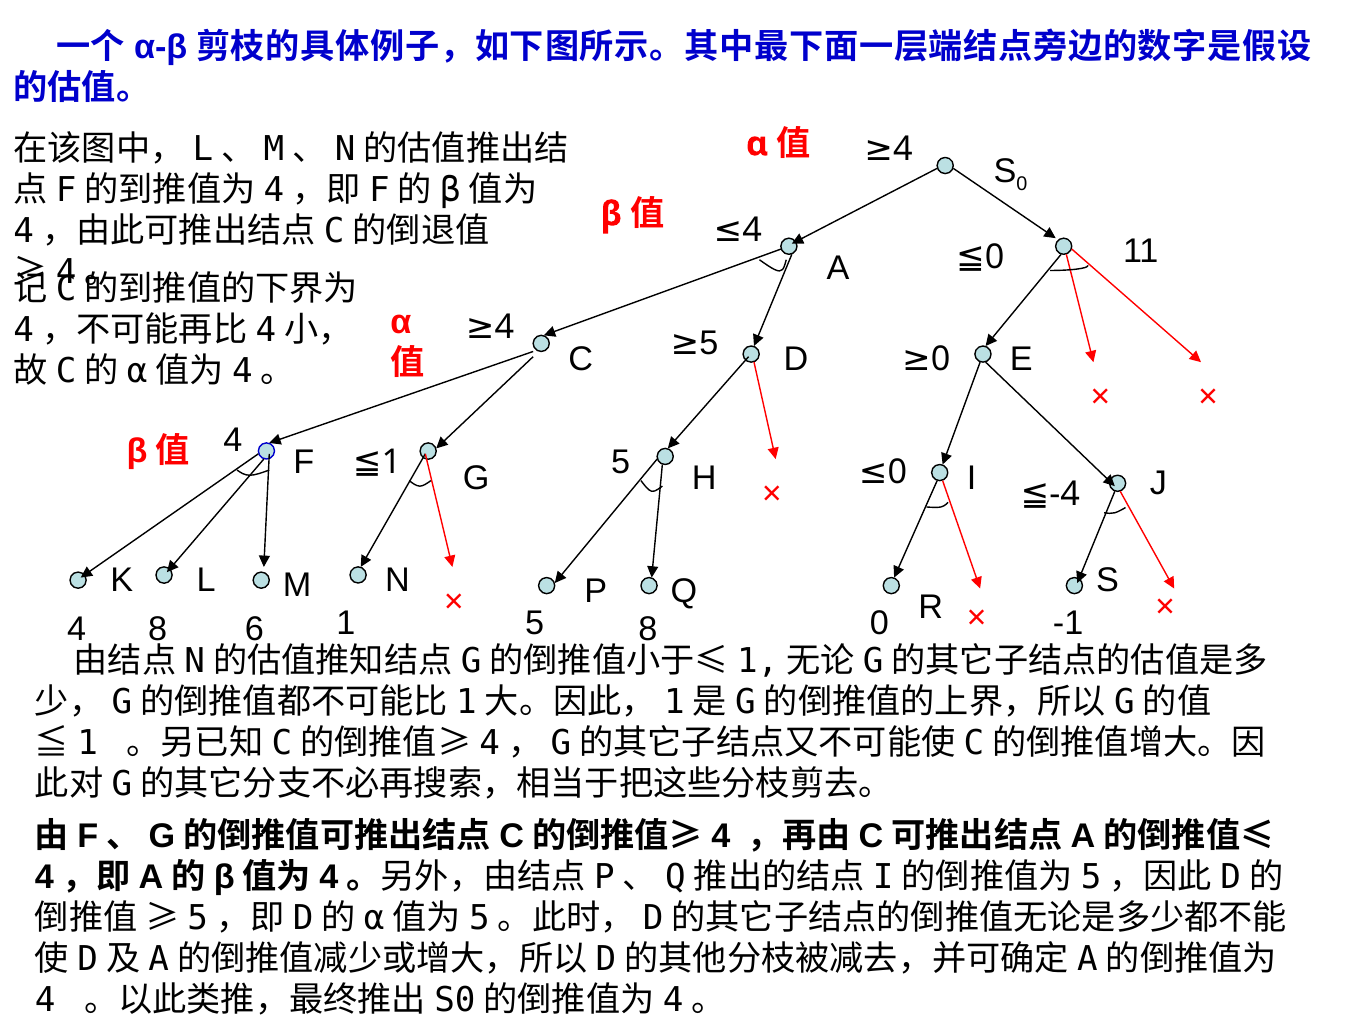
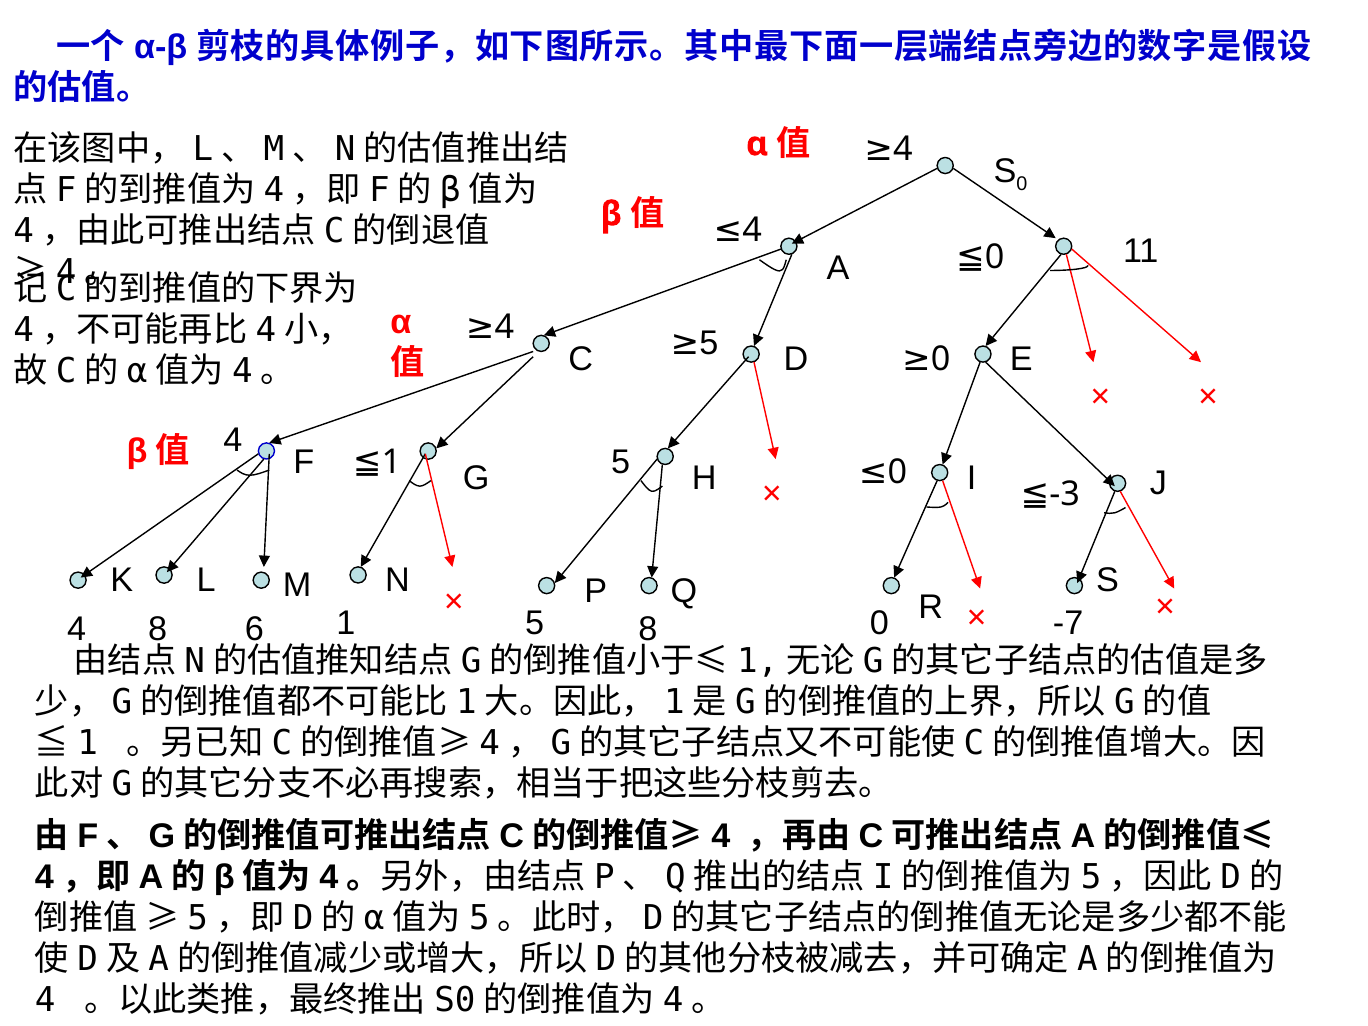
-4: -4 -> -3
-1: -1 -> -7
